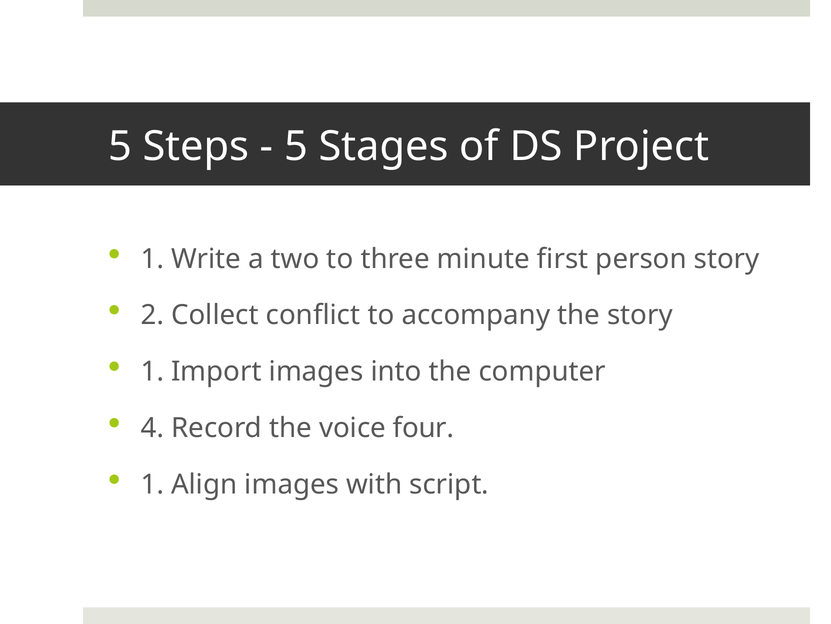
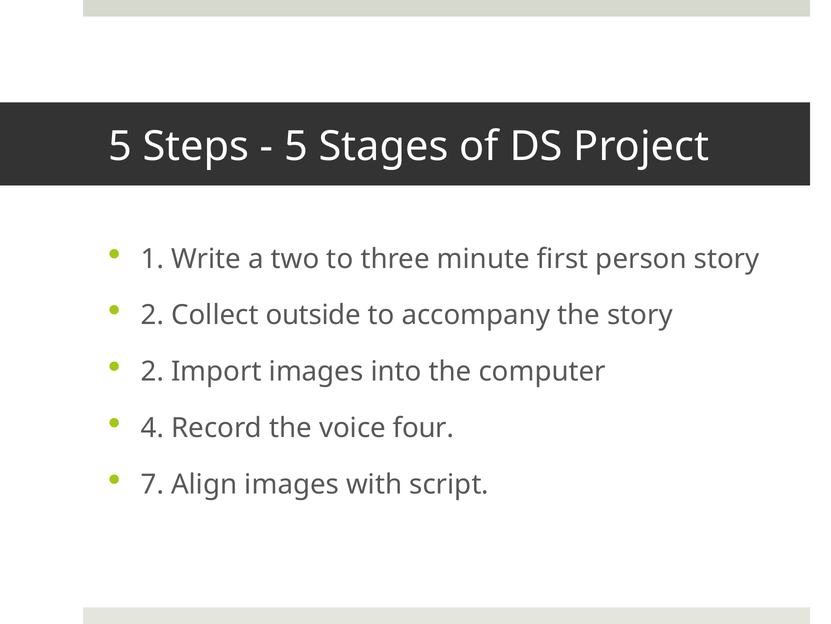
conflict: conflict -> outside
1 at (152, 371): 1 -> 2
1 at (152, 484): 1 -> 7
